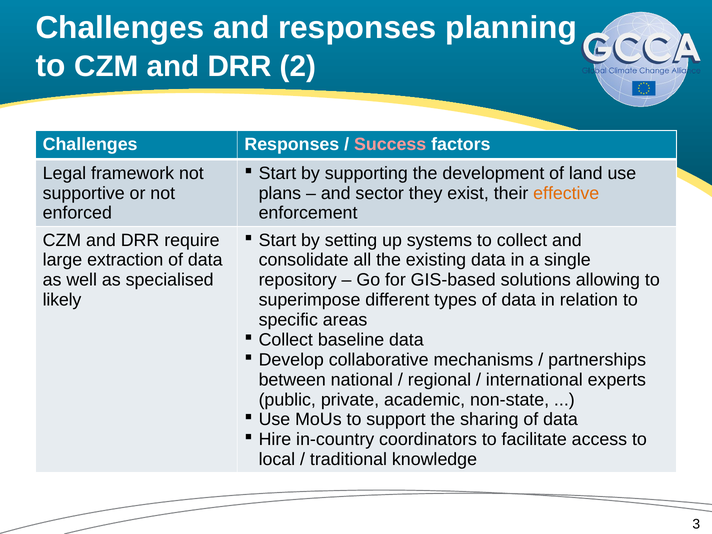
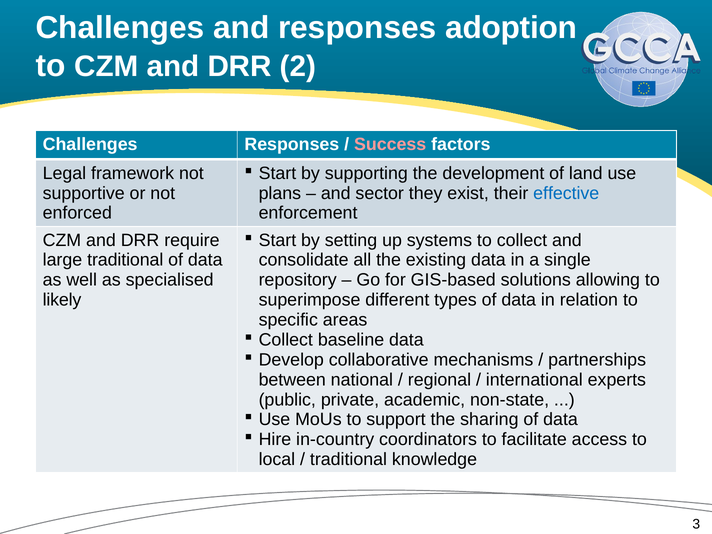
planning: planning -> adoption
effective colour: orange -> blue
large extraction: extraction -> traditional
